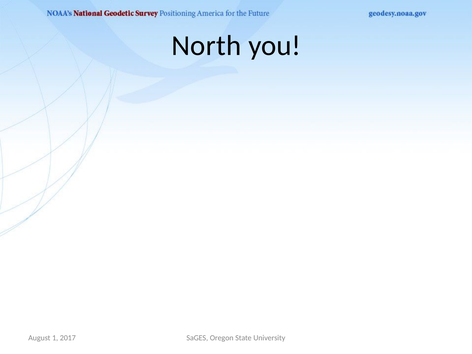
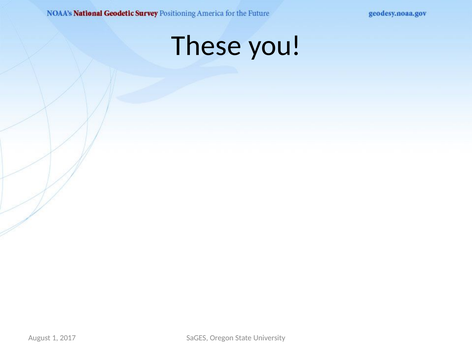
North: North -> These
